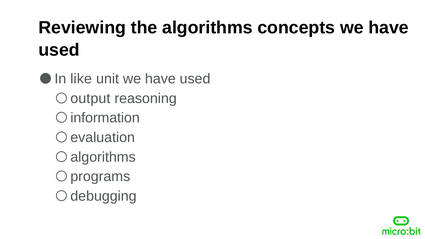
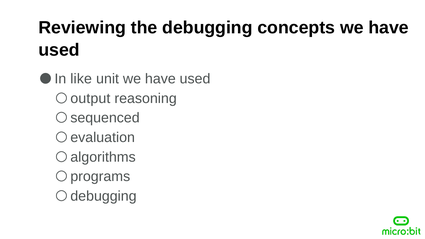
the algorithms: algorithms -> debugging
information: information -> sequenced
